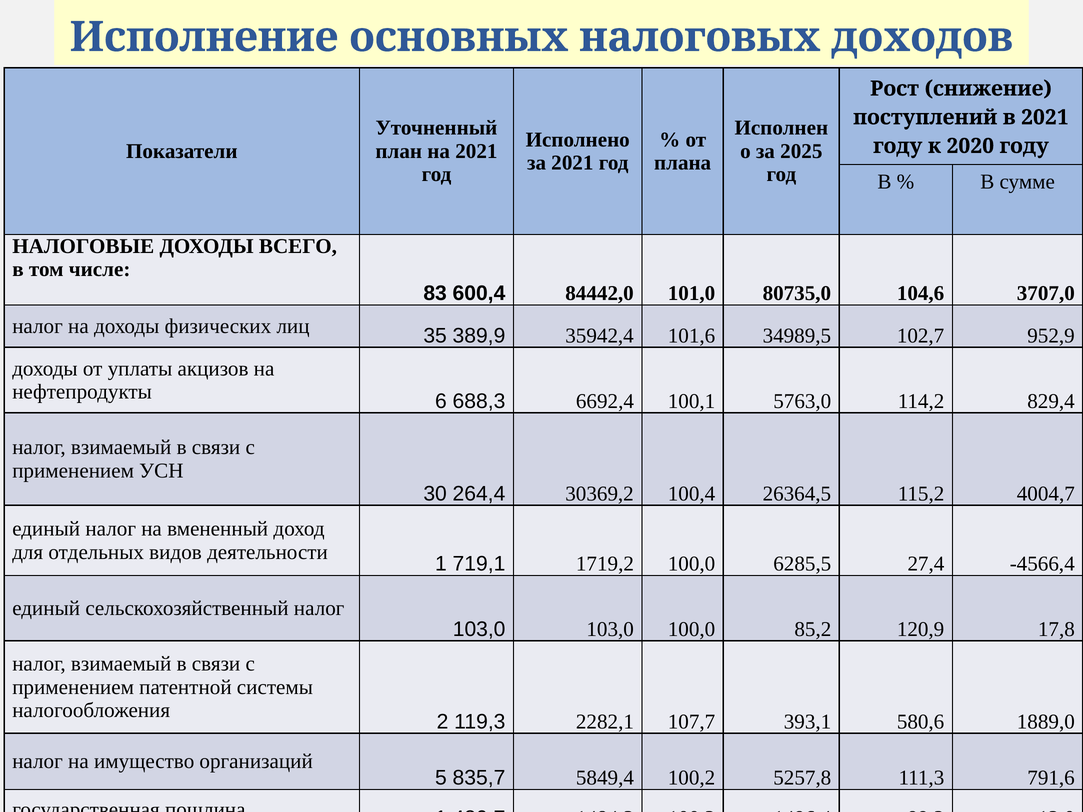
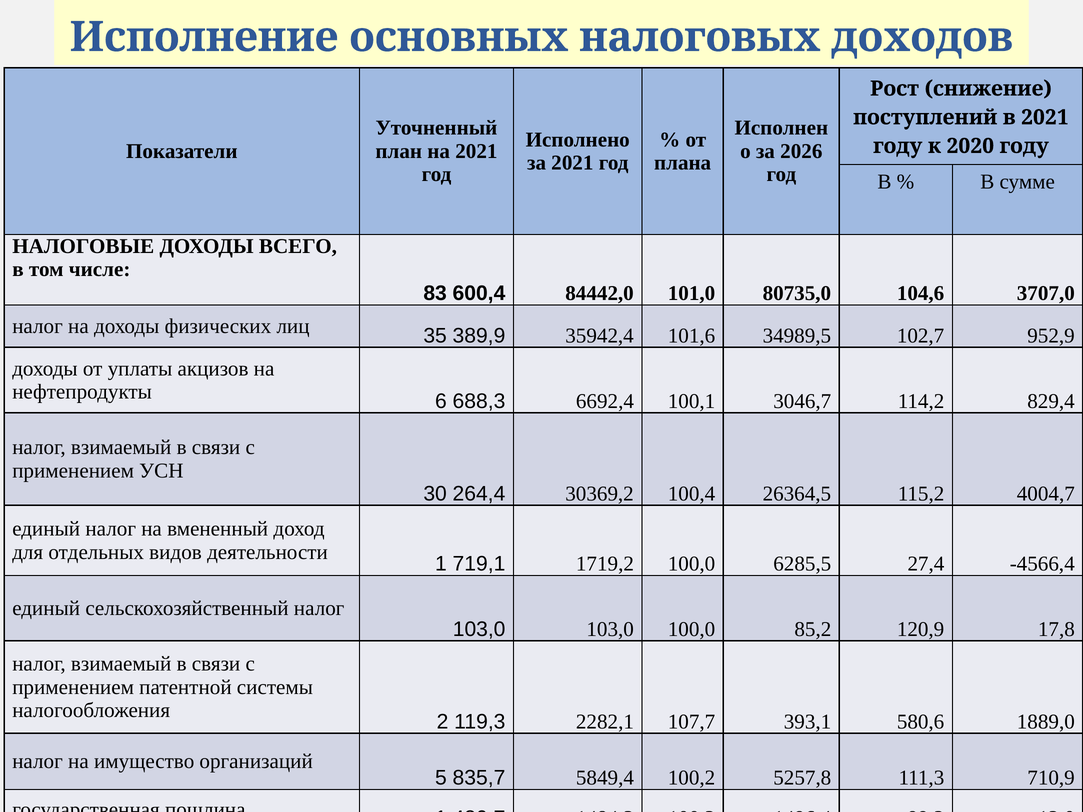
2025: 2025 -> 2026
5763,0: 5763,0 -> 3046,7
791,6: 791,6 -> 710,9
